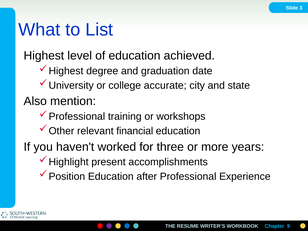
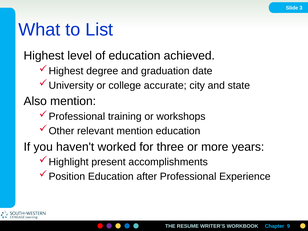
relevant financial: financial -> mention
